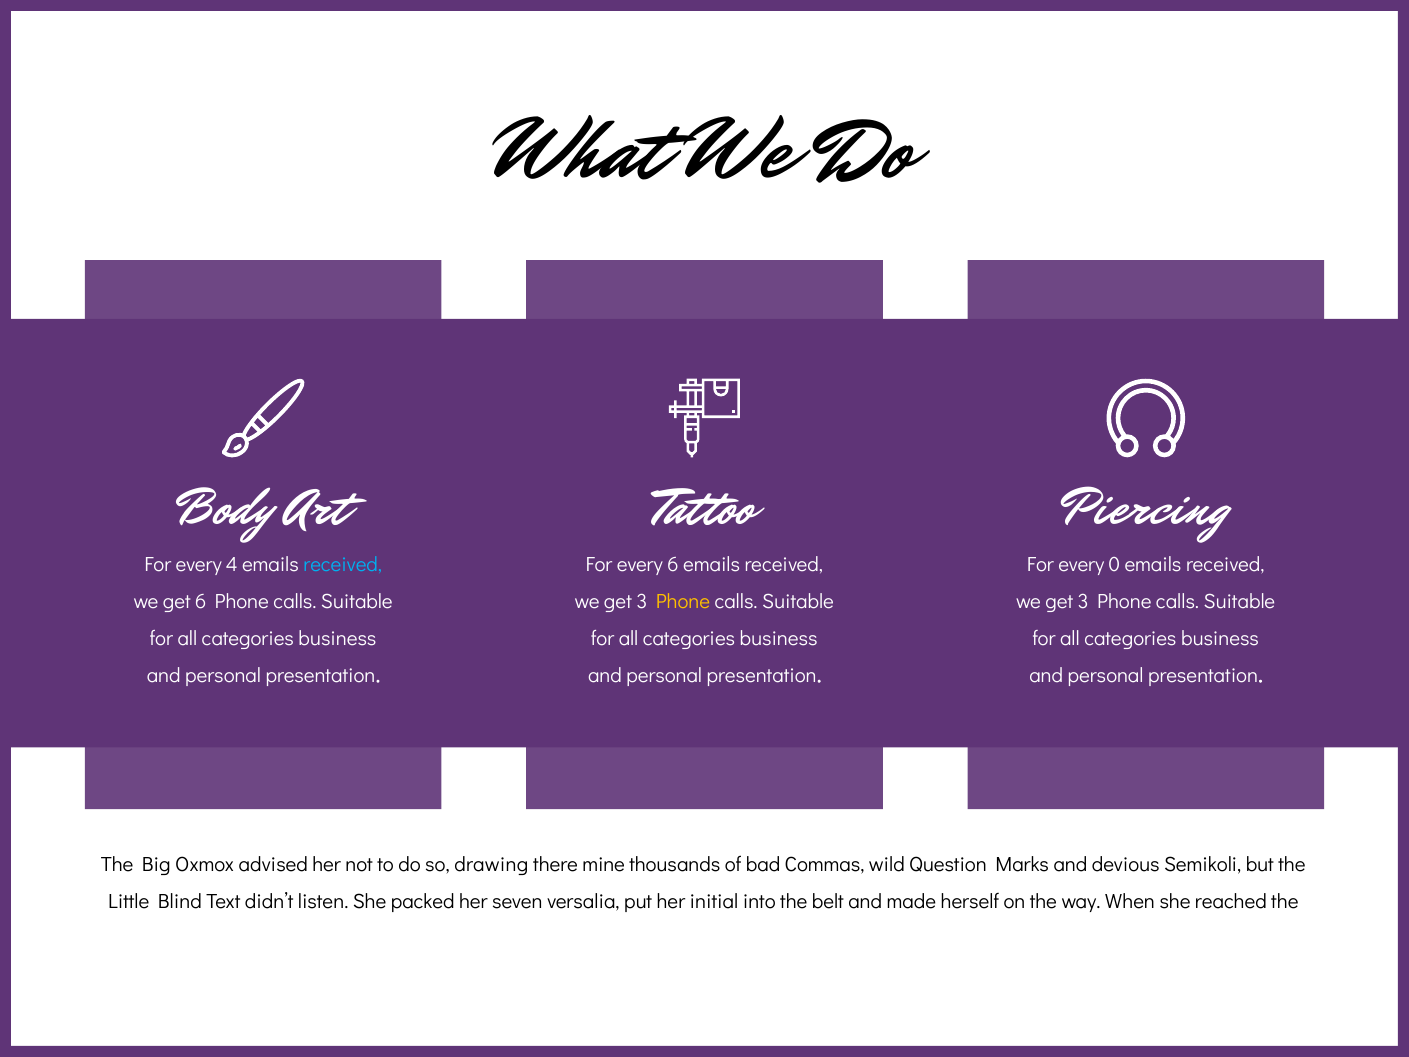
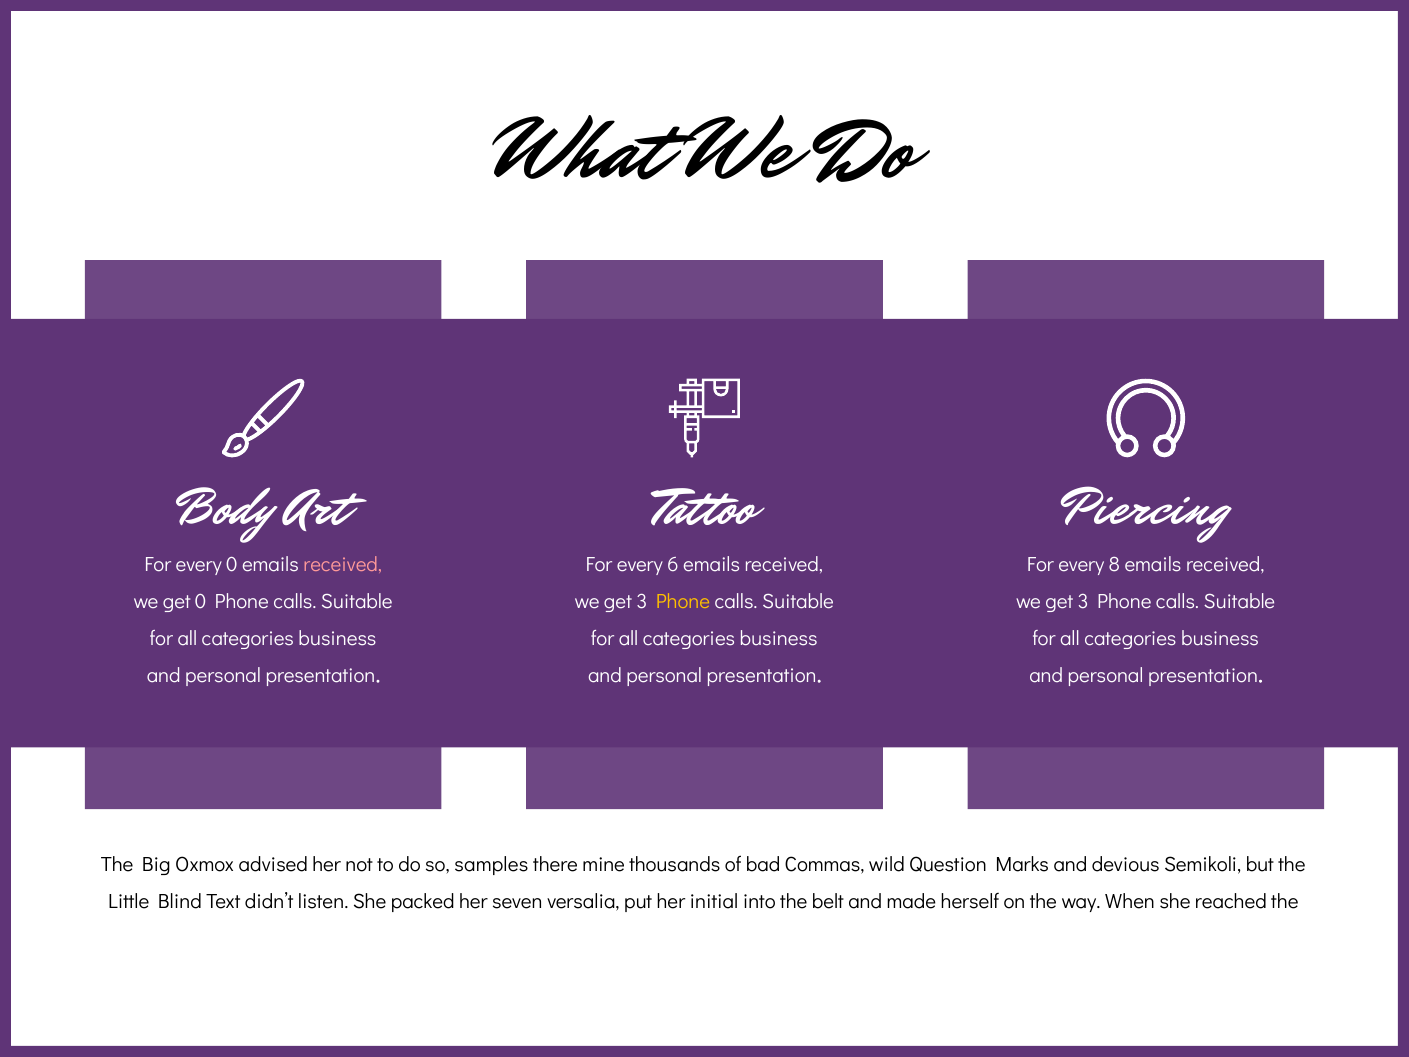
every 4: 4 -> 0
received at (343, 564) colour: light blue -> pink
0: 0 -> 8
get 6: 6 -> 0
drawing: drawing -> samples
